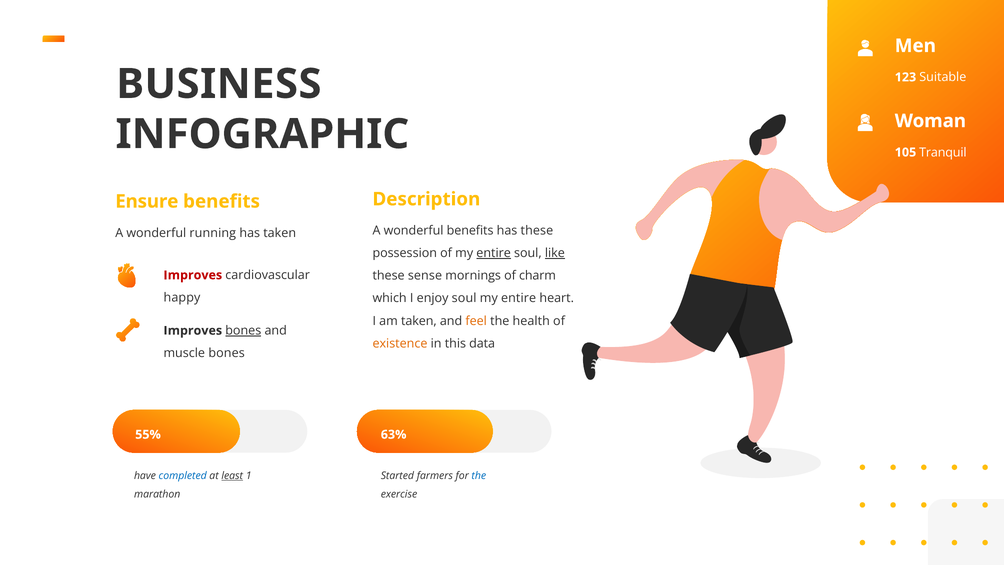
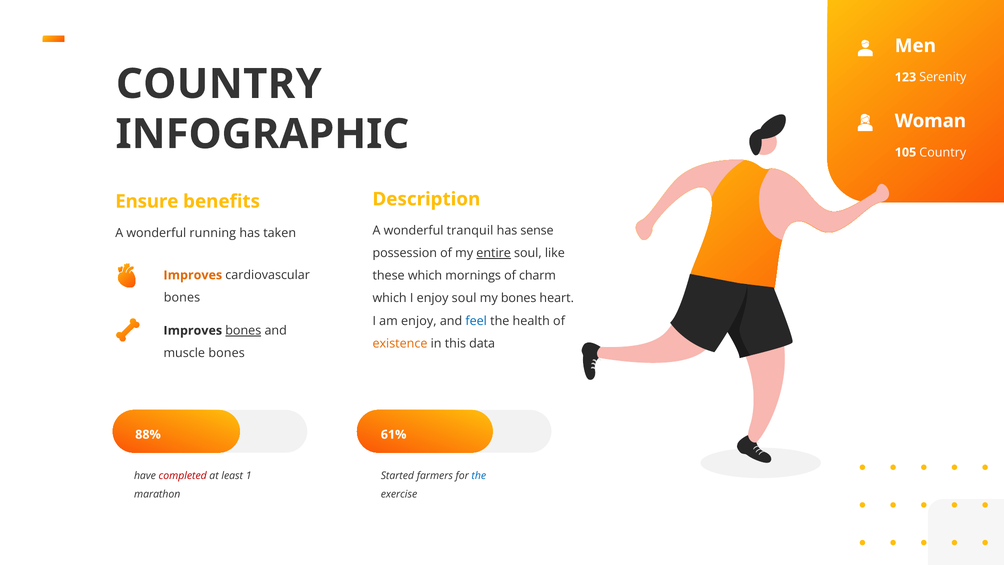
Suitable: Suitable -> Serenity
BUSINESS at (219, 84): BUSINESS -> COUNTRY
105 Tranquil: Tranquil -> Country
wonderful benefits: benefits -> tranquil
has these: these -> sense
like underline: present -> none
Improves at (193, 275) colour: red -> orange
these sense: sense -> which
happy at (182, 298): happy -> bones
entire at (519, 298): entire -> bones
am taken: taken -> enjoy
feel colour: orange -> blue
55%: 55% -> 88%
63%: 63% -> 61%
completed colour: blue -> red
least underline: present -> none
